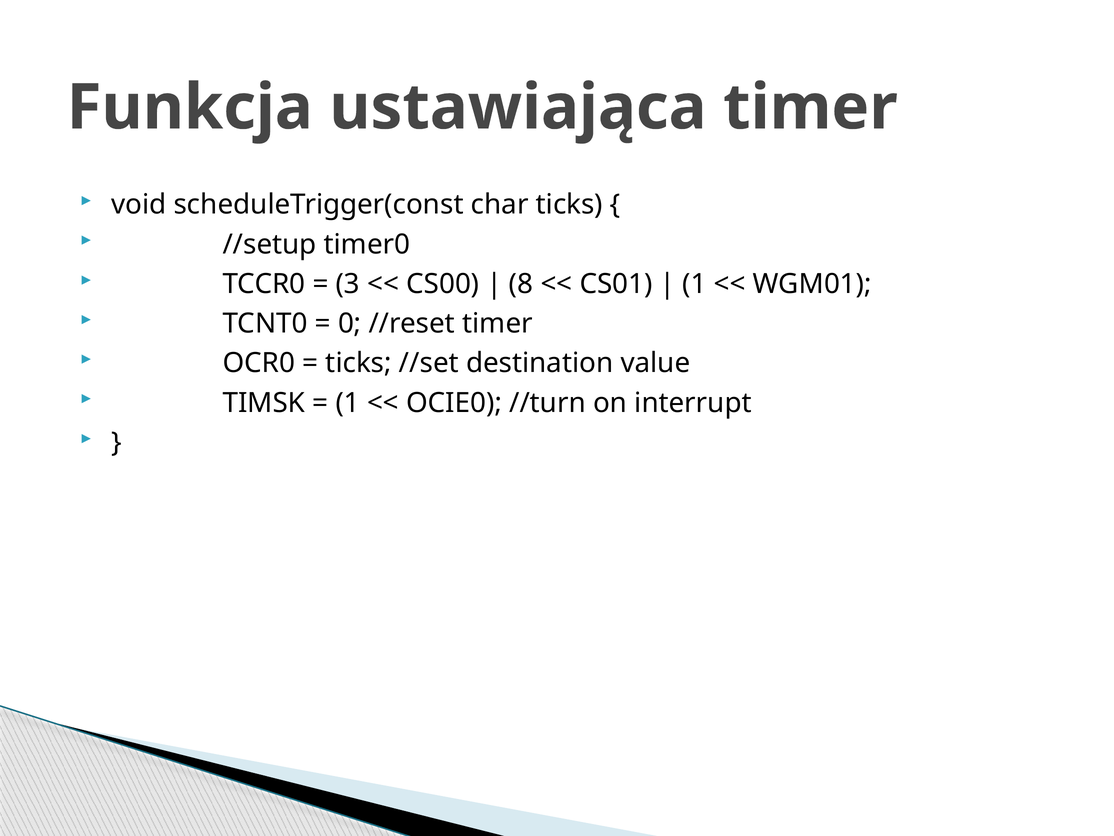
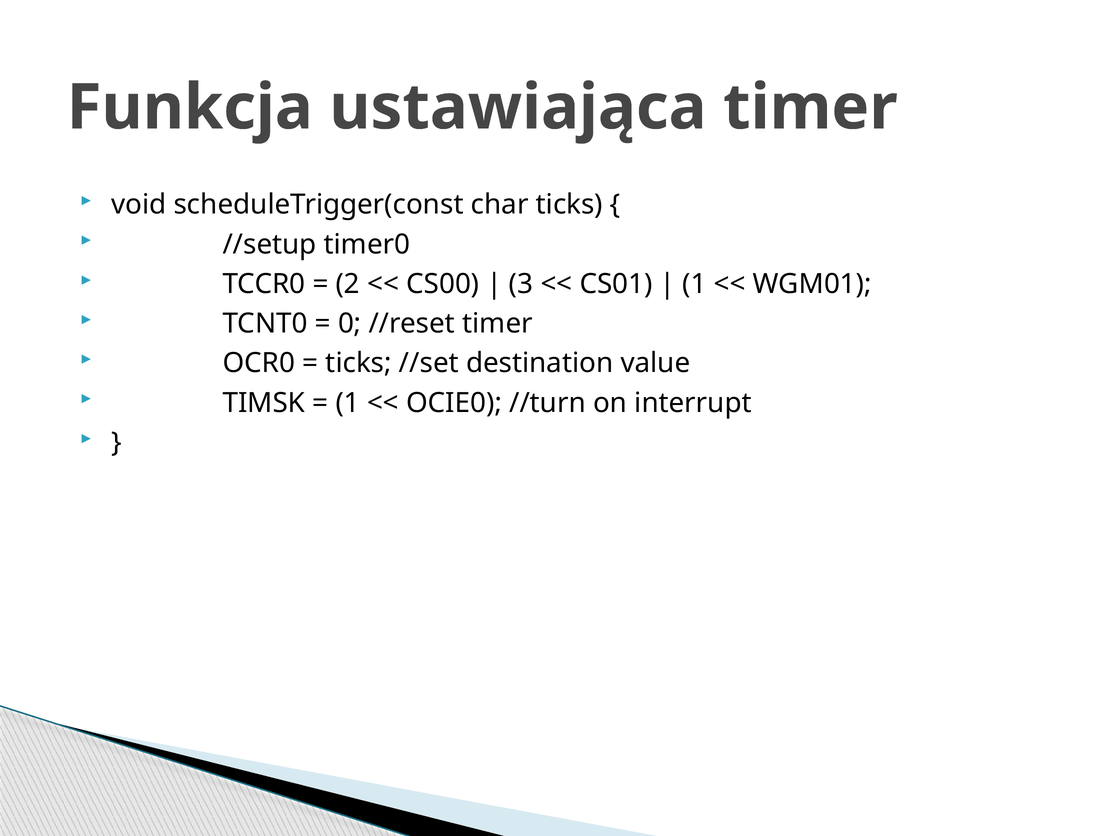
3: 3 -> 2
8: 8 -> 3
